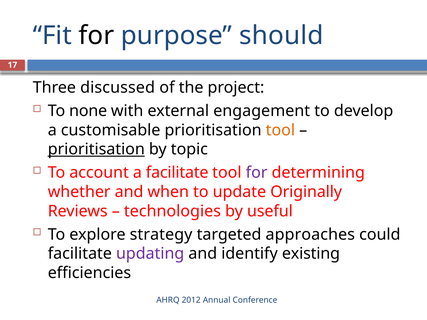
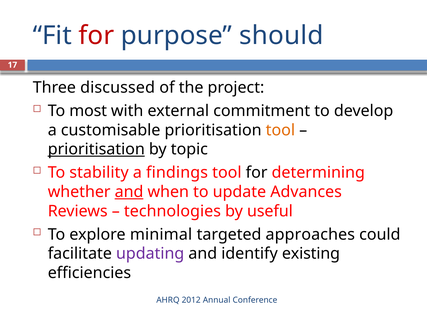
for at (96, 36) colour: black -> red
none: none -> most
engagement: engagement -> commitment
account: account -> stability
a facilitate: facilitate -> findings
for at (257, 173) colour: purple -> black
and at (129, 192) underline: none -> present
Originally: Originally -> Advances
strategy: strategy -> minimal
